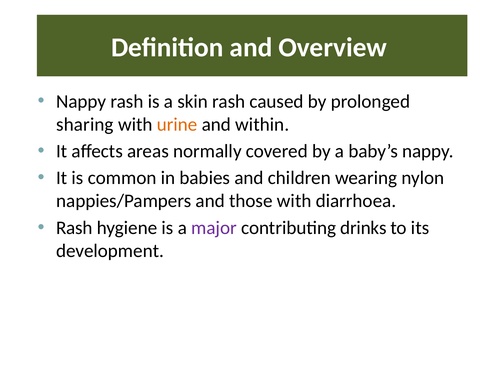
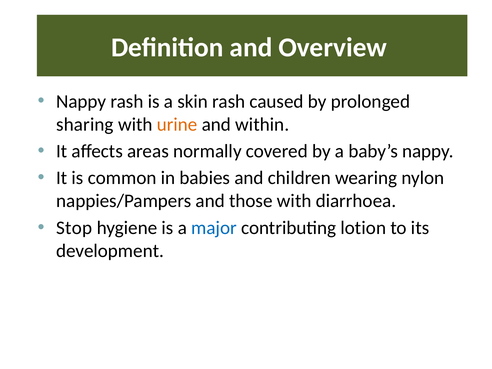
Rash at (74, 228): Rash -> Stop
major colour: purple -> blue
drinks: drinks -> lotion
